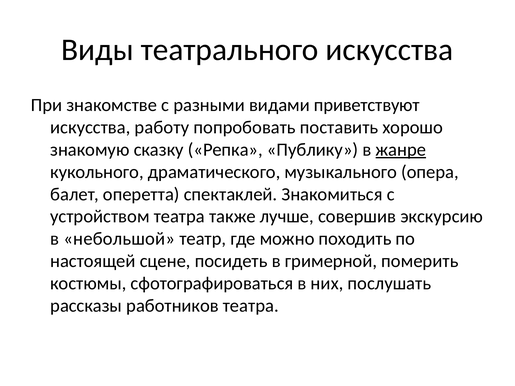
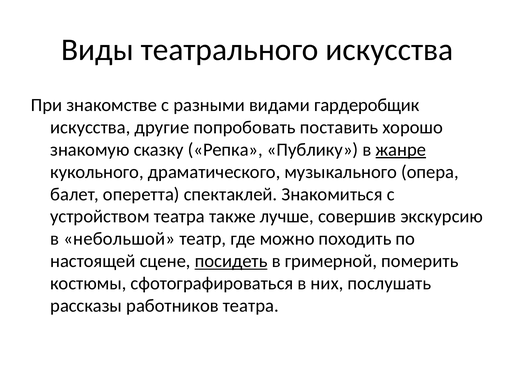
приветствуют: приветствуют -> гардеробщик
работу: работу -> другие
посидеть underline: none -> present
